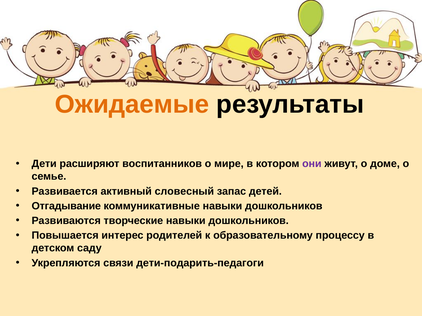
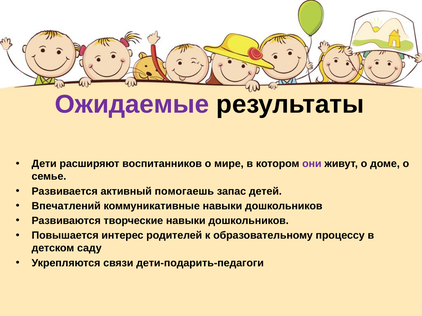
Ожидаемые colour: orange -> purple
словесный: словесный -> помогаешь
Отгадывание: Отгадывание -> Впечатлений
